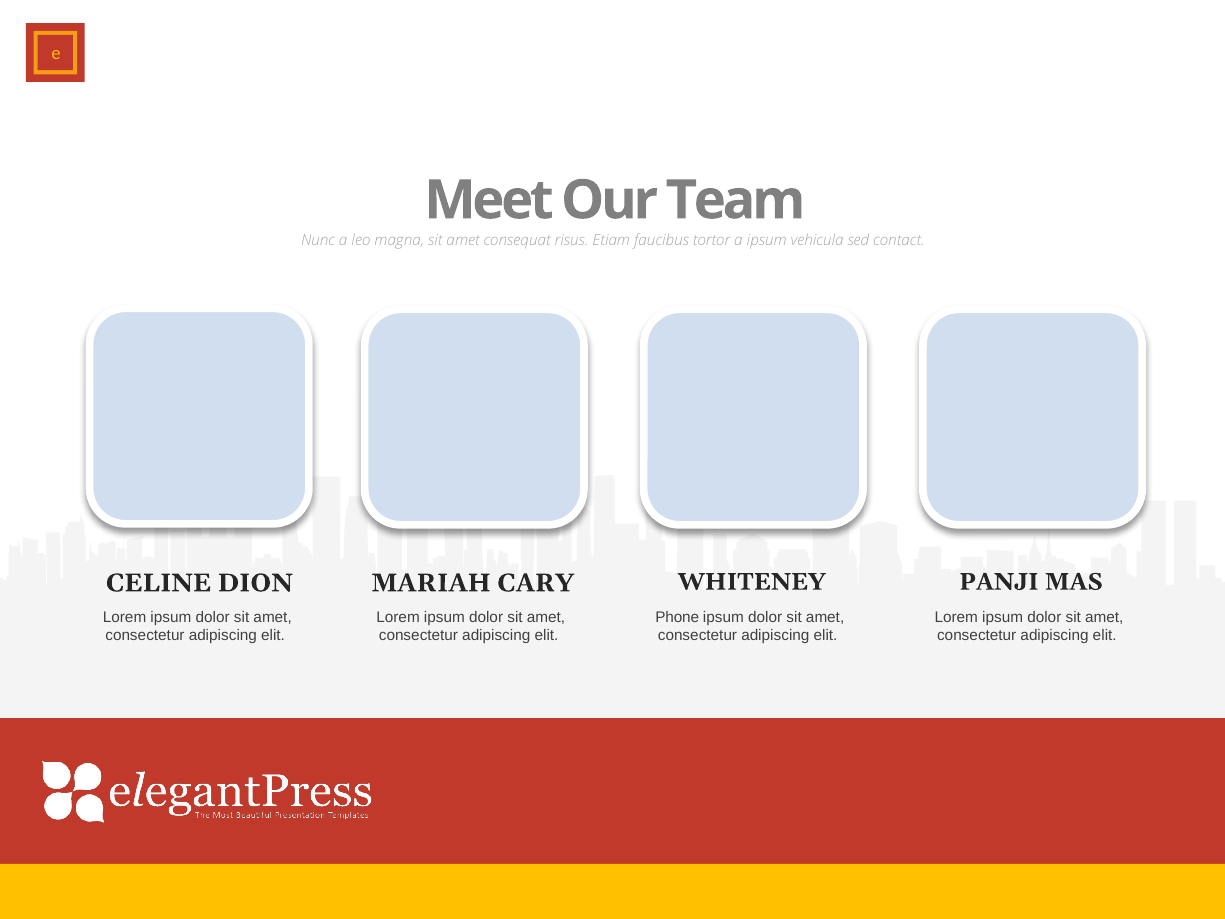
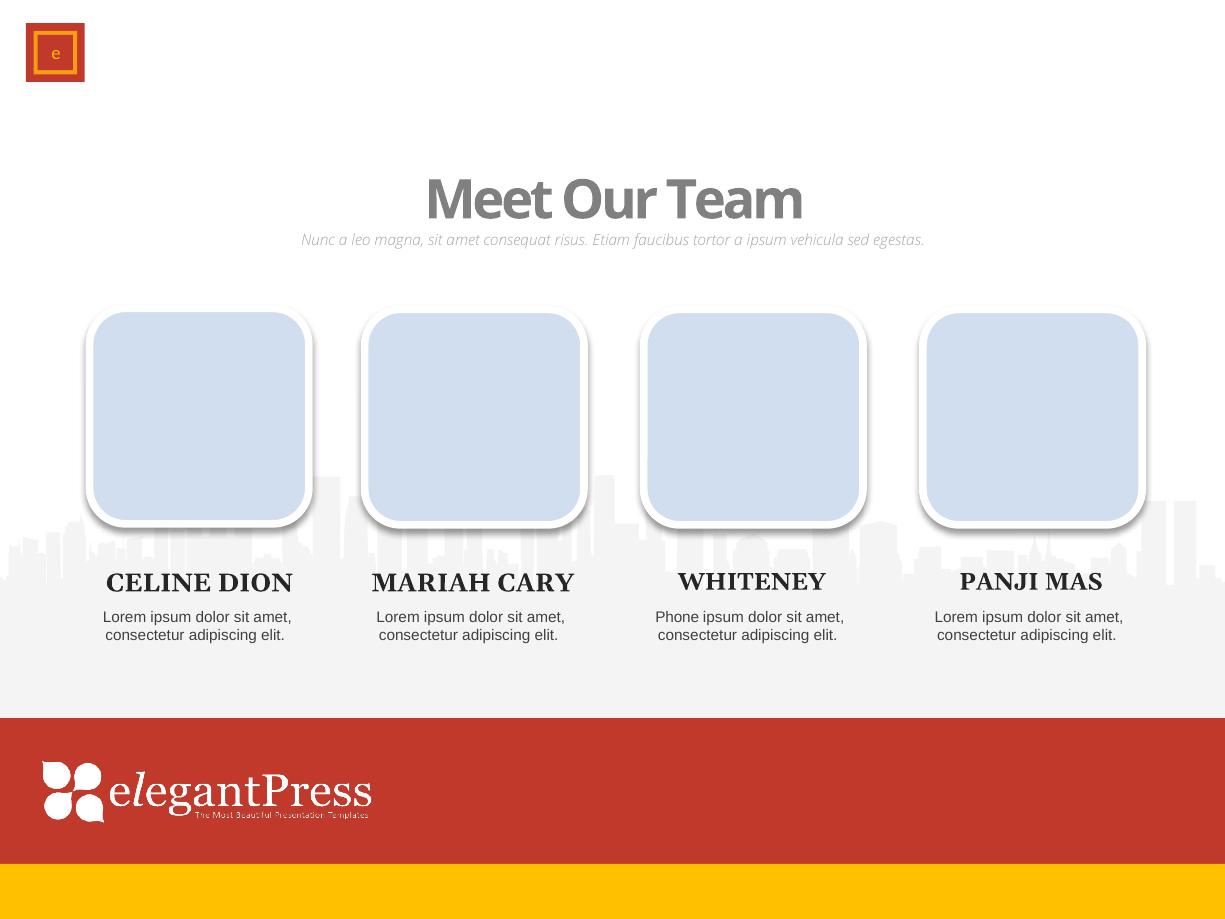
contact: contact -> egestas
